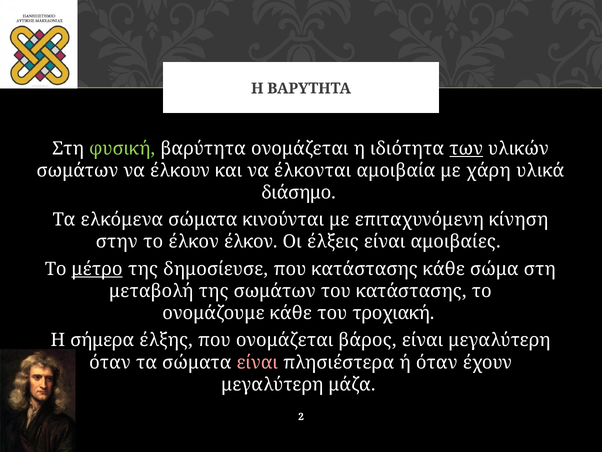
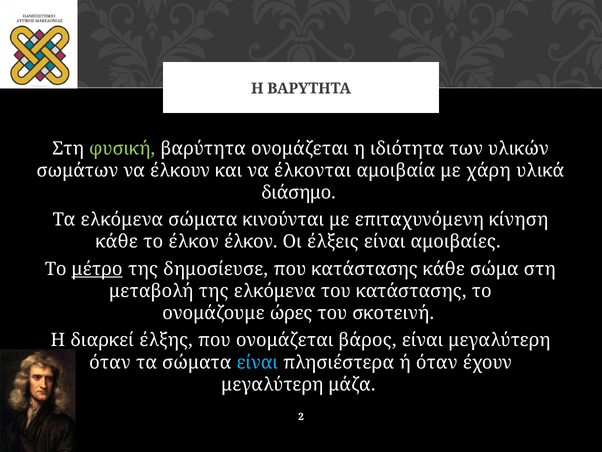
των underline: present -> none
στην at (117, 242): στην -> κάθε
της σωμάτων: σωμάτων -> ελκόμενα
ονομάζουμε κάθε: κάθε -> ώρες
τροχιακή: τροχιακή -> σκοτεινή
σήμερα: σήμερα -> διαρκεί
είναι at (257, 362) colour: pink -> light blue
